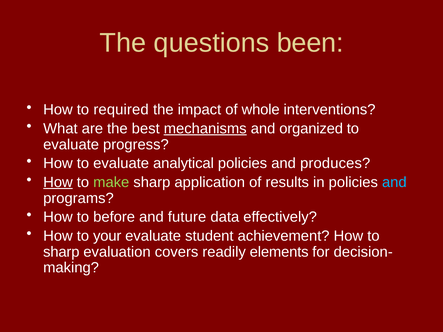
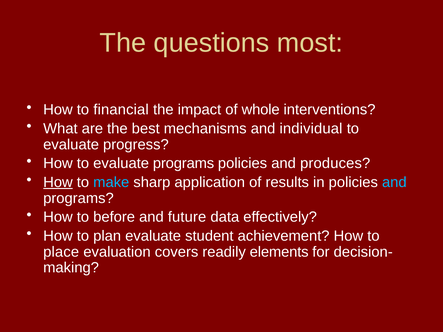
been: been -> most
required: required -> financial
mechanisms underline: present -> none
organized: organized -> individual
evaluate analytical: analytical -> programs
make colour: light green -> light blue
your: your -> plan
sharp at (61, 252): sharp -> place
